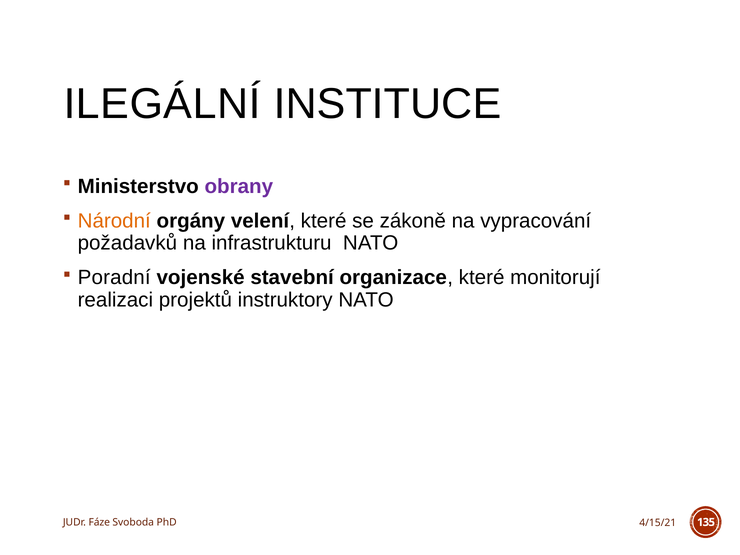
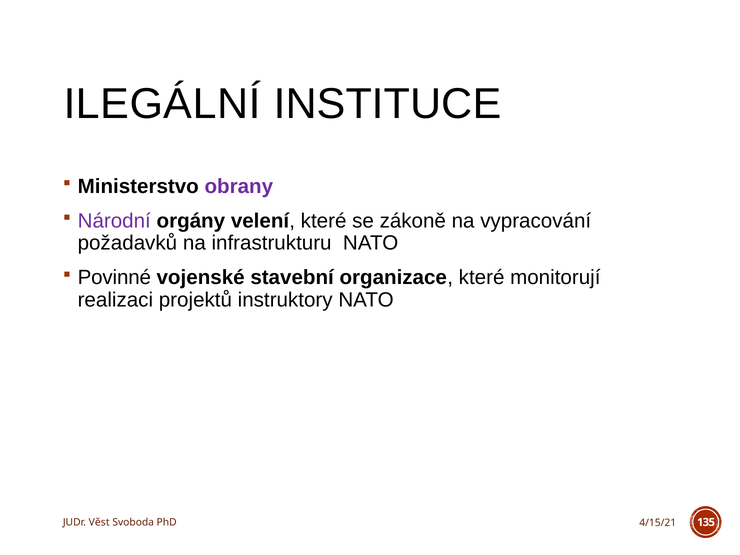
Národní colour: orange -> purple
Poradní: Poradní -> Povinné
Fáze: Fáze -> Věst
